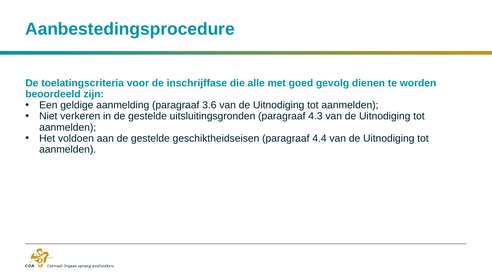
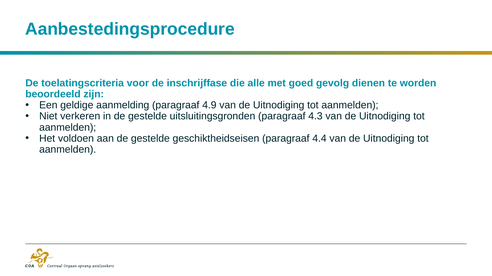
3.6: 3.6 -> 4.9
